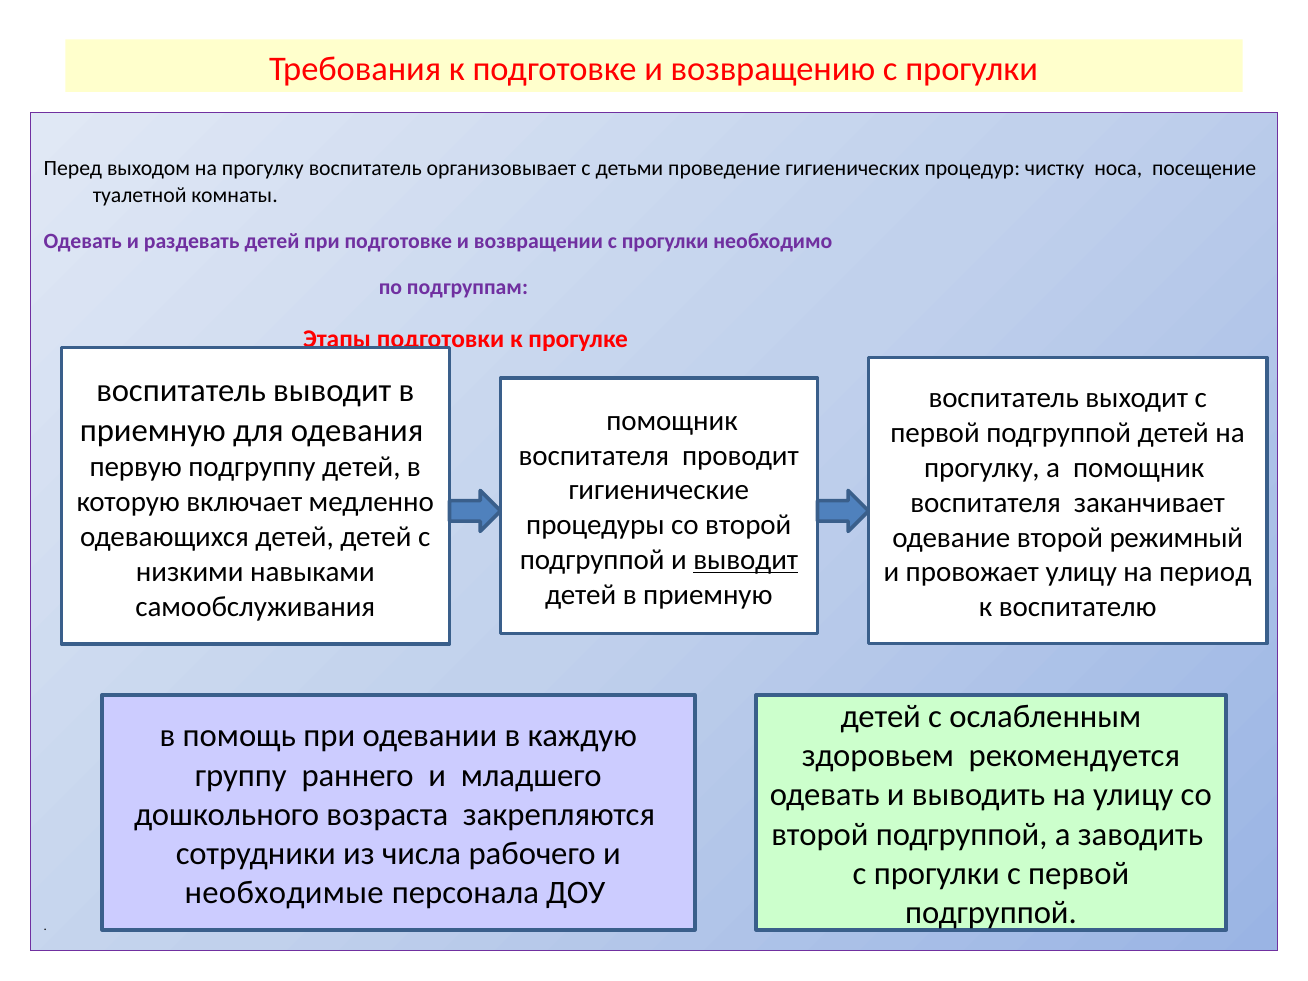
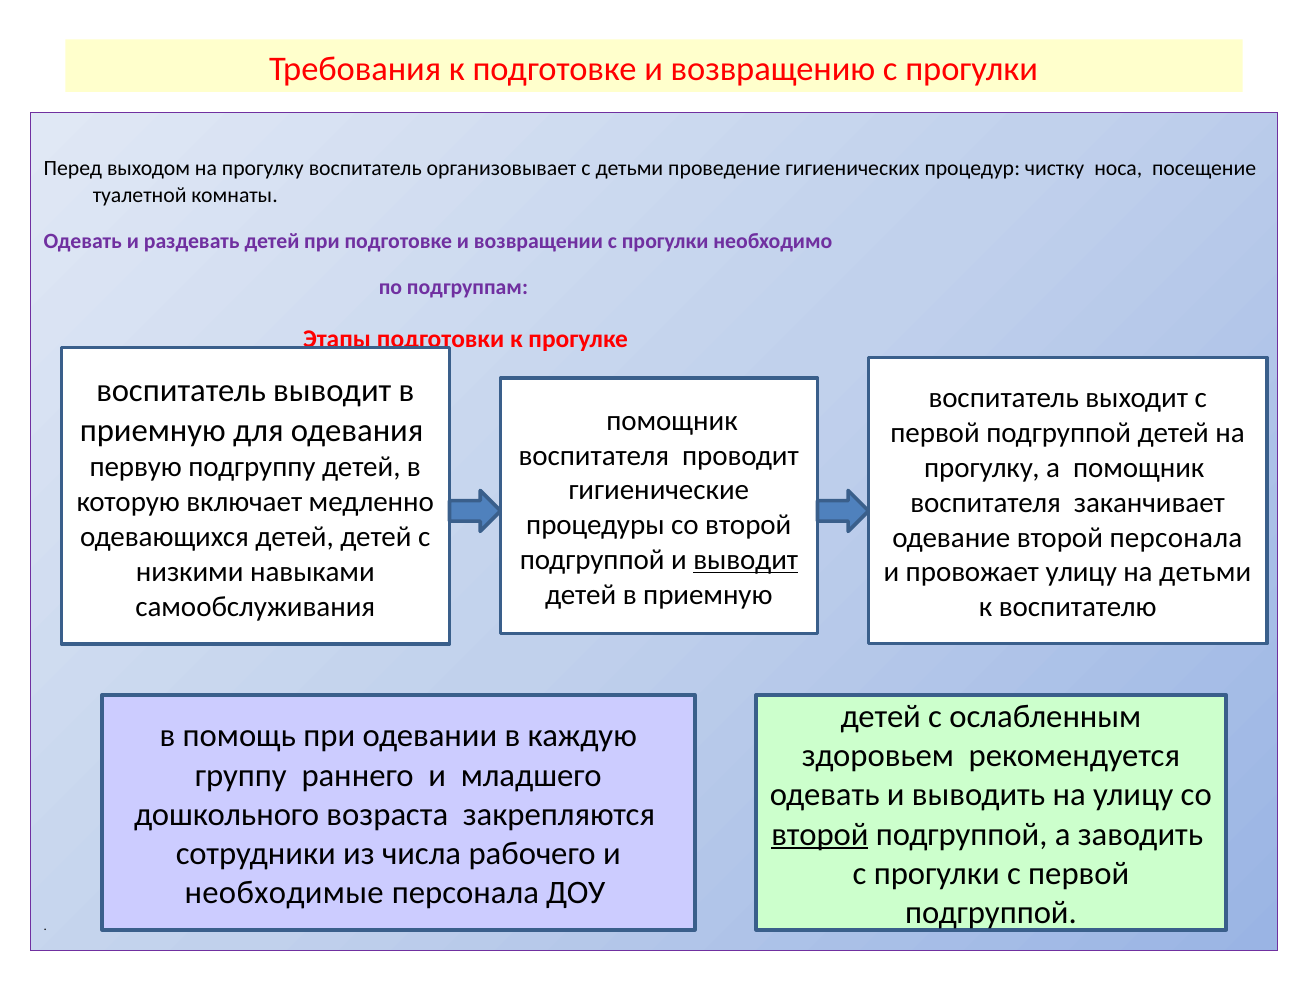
второй режимный: режимный -> персонала
на период: период -> детьми
второй at (820, 834) underline: none -> present
